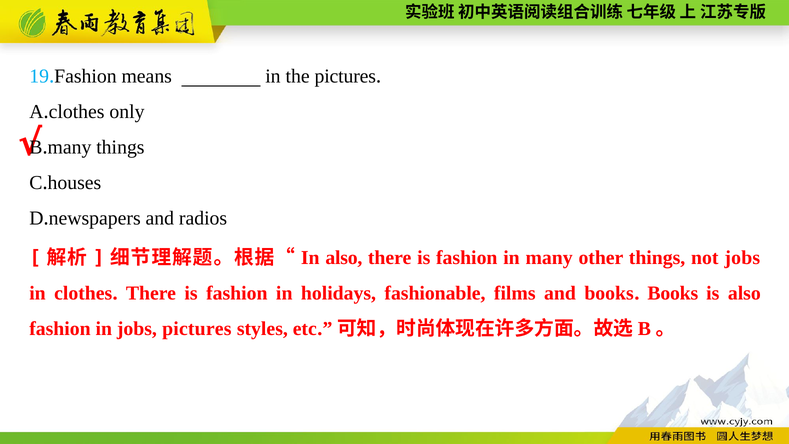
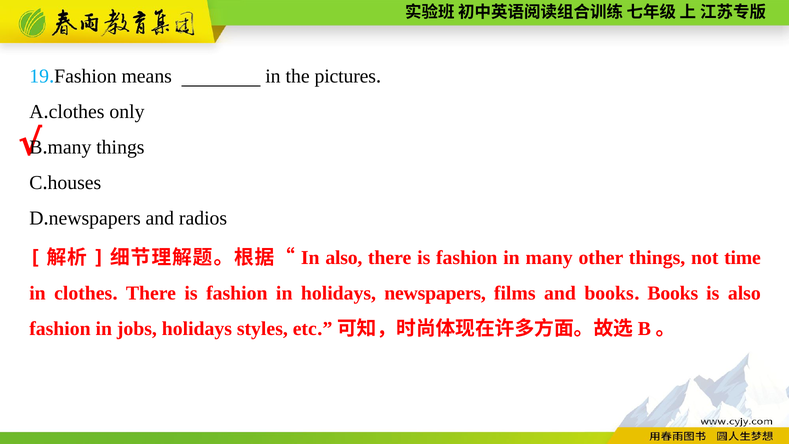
not jobs: jobs -> time
holidays fashionable: fashionable -> newspapers
jobs pictures: pictures -> holidays
